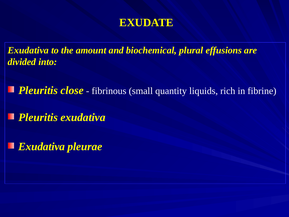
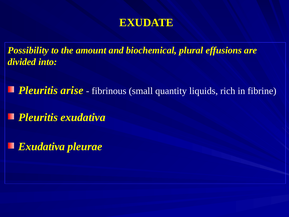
Exudativa at (28, 50): Exudativa -> Possibility
close: close -> arise
